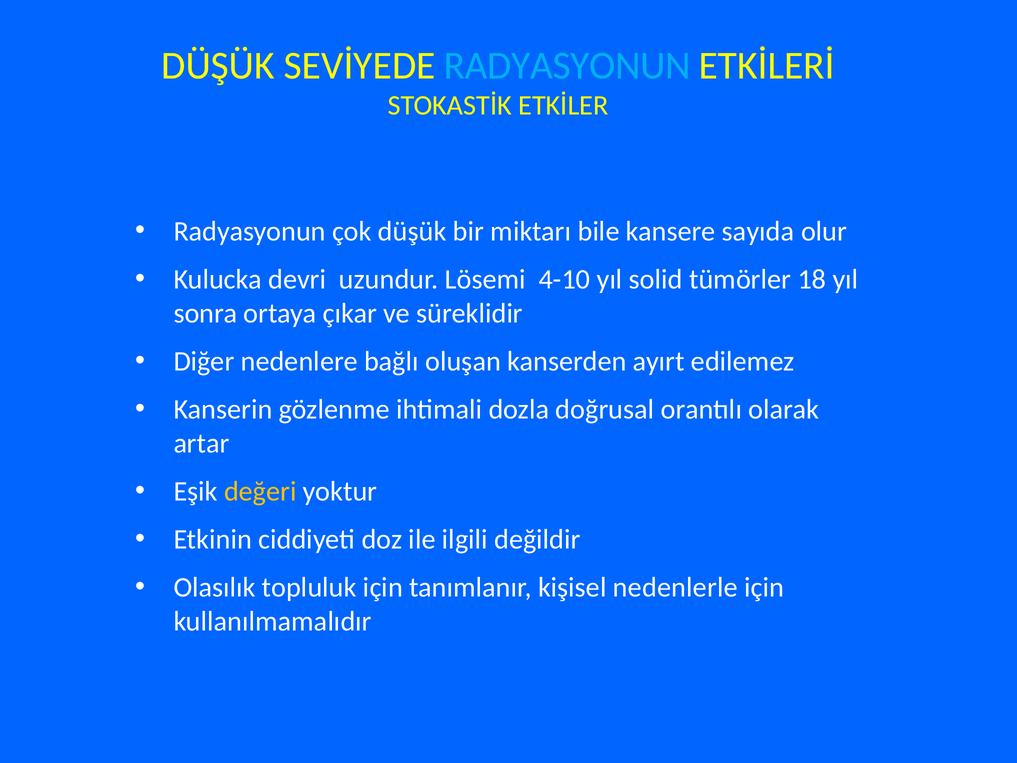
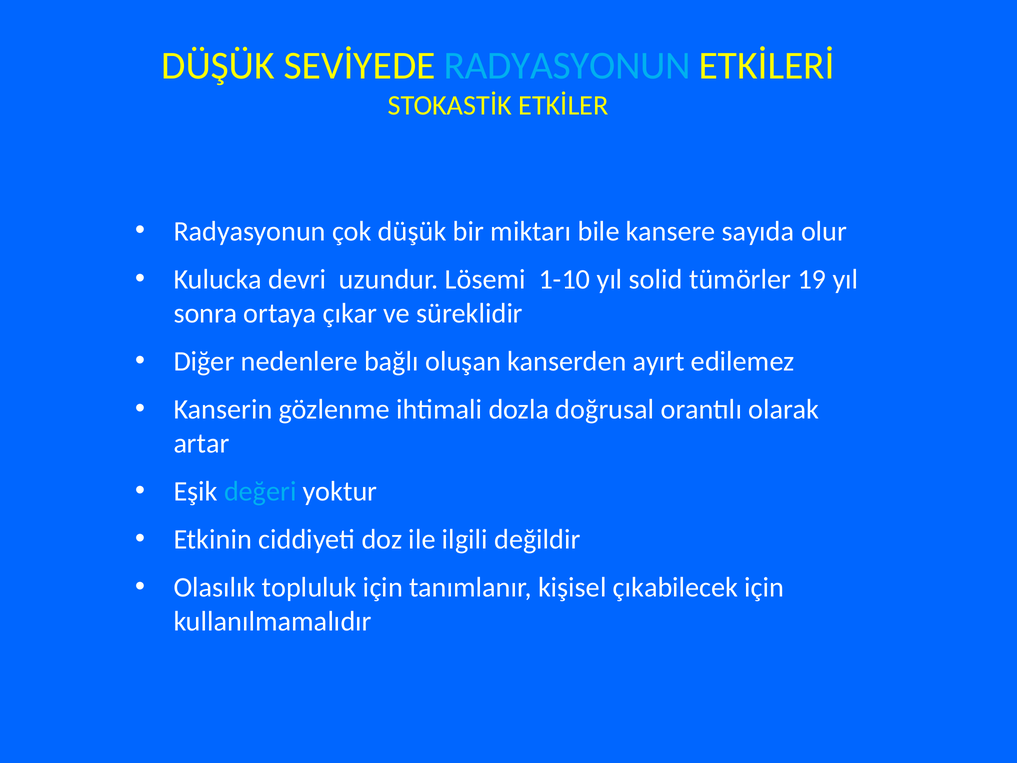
4-10: 4-10 -> 1-10
18: 18 -> 19
değeri colour: yellow -> light blue
nedenlerle: nedenlerle -> çıkabilecek
